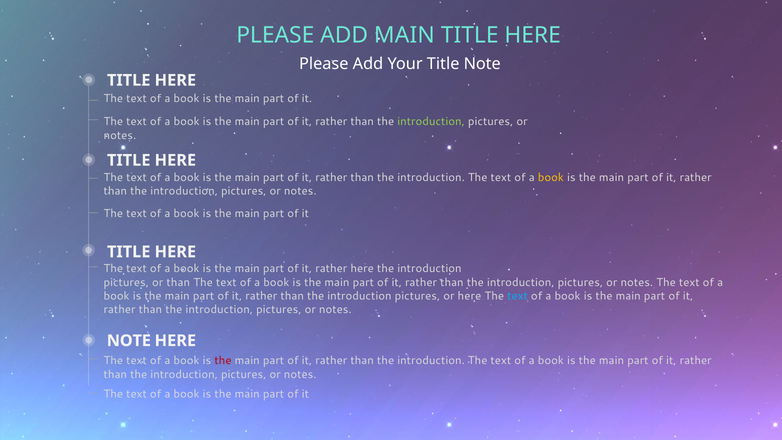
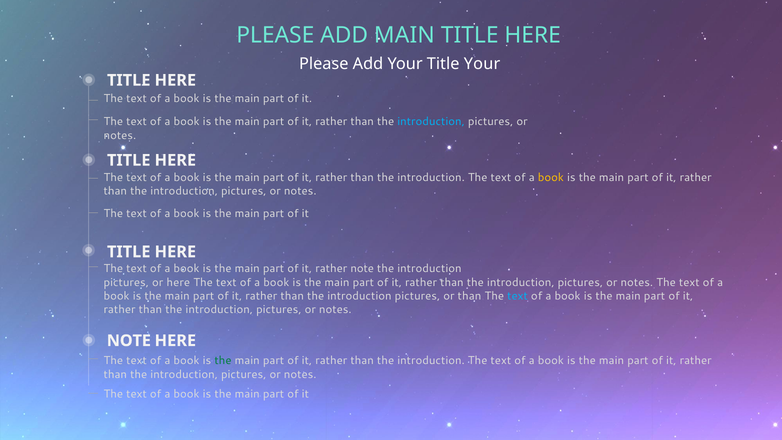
Title Note: Note -> Your
introduction at (431, 122) colour: light green -> light blue
rather here: here -> note
or than: than -> here
or here: here -> than
the at (223, 361) colour: red -> green
